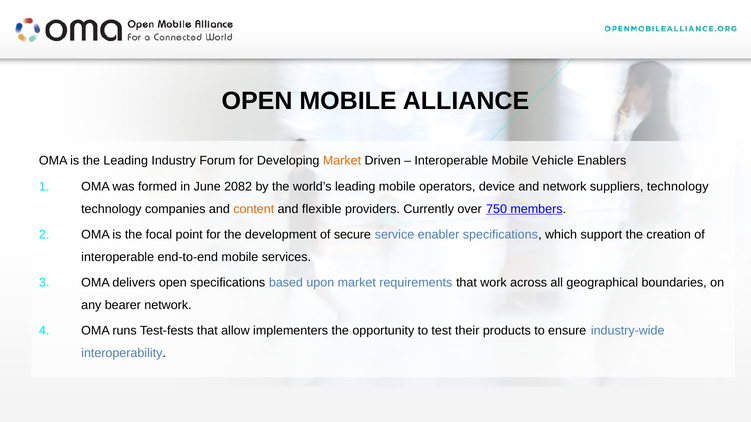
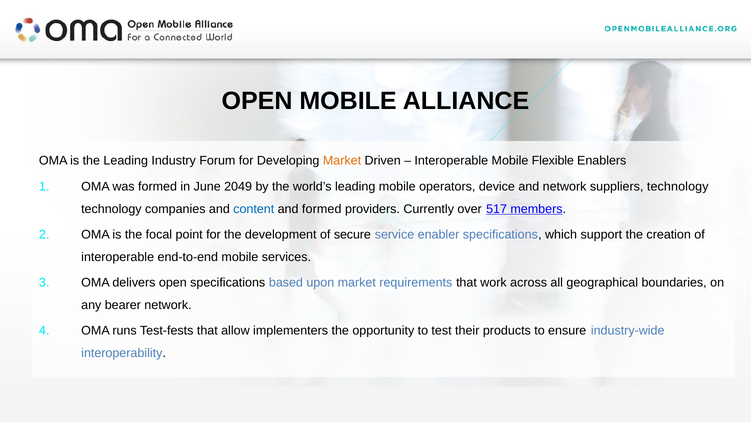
Vehicle: Vehicle -> Flexible
2082: 2082 -> 2049
content colour: orange -> blue
and flexible: flexible -> formed
750: 750 -> 517
